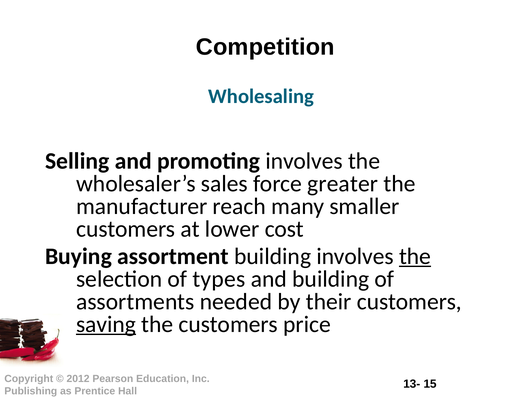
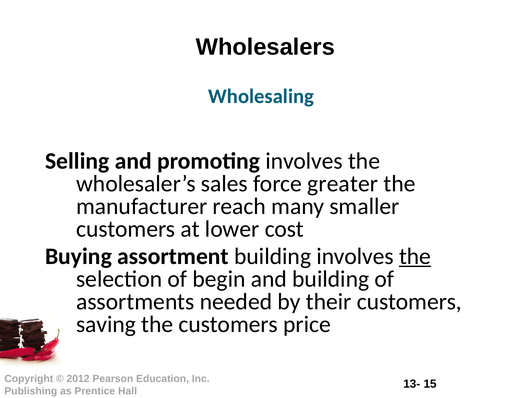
Competition: Competition -> Wholesalers
types: types -> begin
saving underline: present -> none
